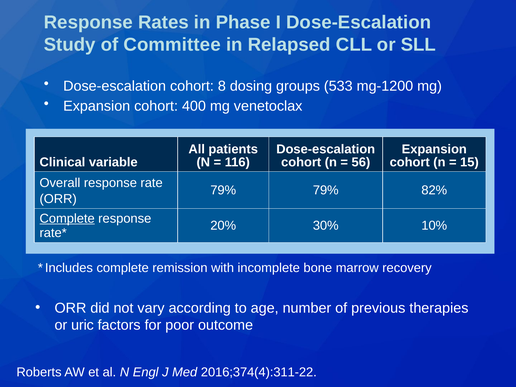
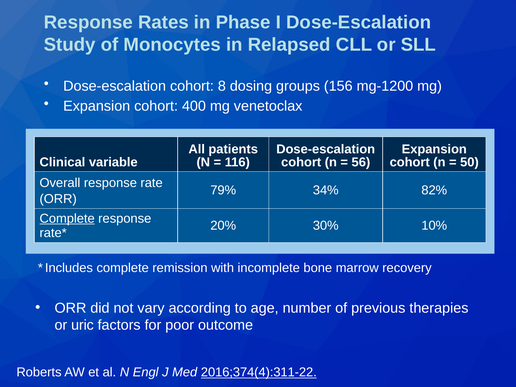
Committee: Committee -> Monocytes
533: 533 -> 156
15: 15 -> 50
79% 79%: 79% -> 34%
2016;374(4):311-22 underline: none -> present
